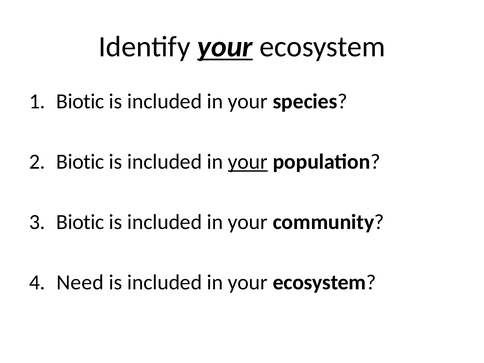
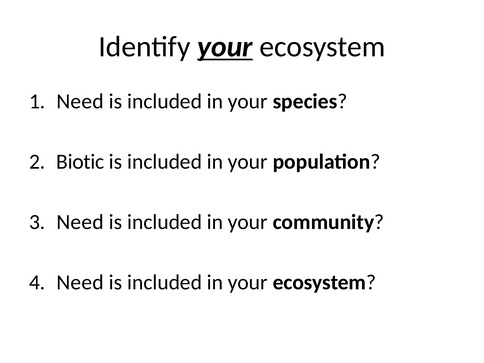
Biotic at (80, 102): Biotic -> Need
your at (248, 162) underline: present -> none
Biotic at (80, 222): Biotic -> Need
